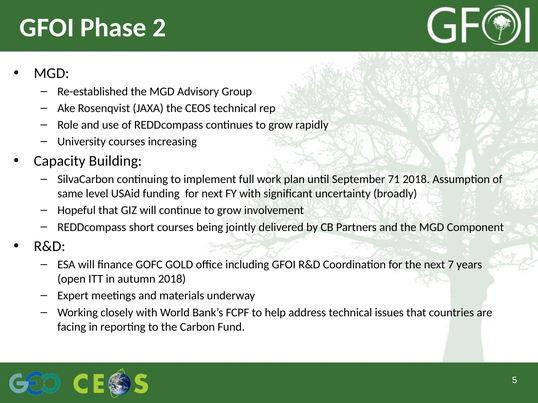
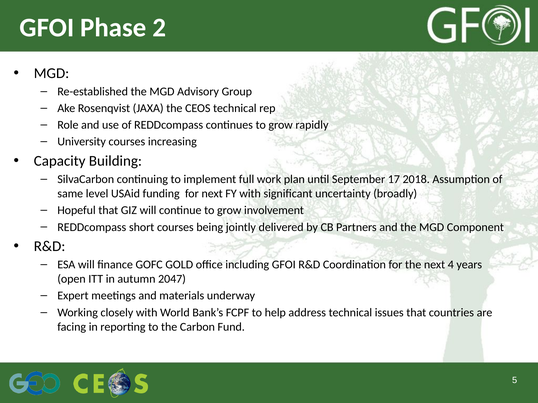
71: 71 -> 17
7: 7 -> 4
autumn 2018: 2018 -> 2047
